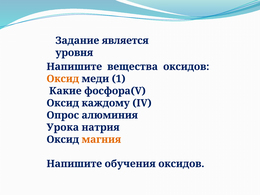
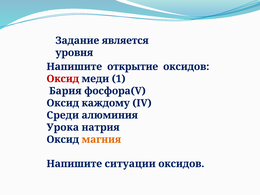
вещества: вещества -> открытие
Оксид at (63, 79) colour: orange -> red
Какие: Какие -> Бария
Опрос: Опрос -> Среди
обучения: обучения -> ситуации
